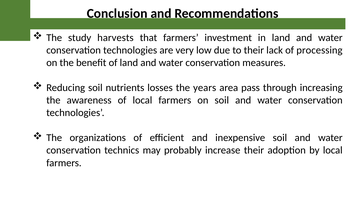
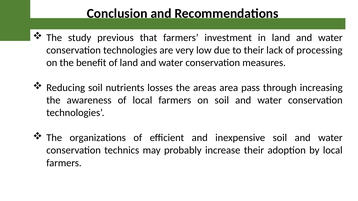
harvests: harvests -> previous
years: years -> areas
